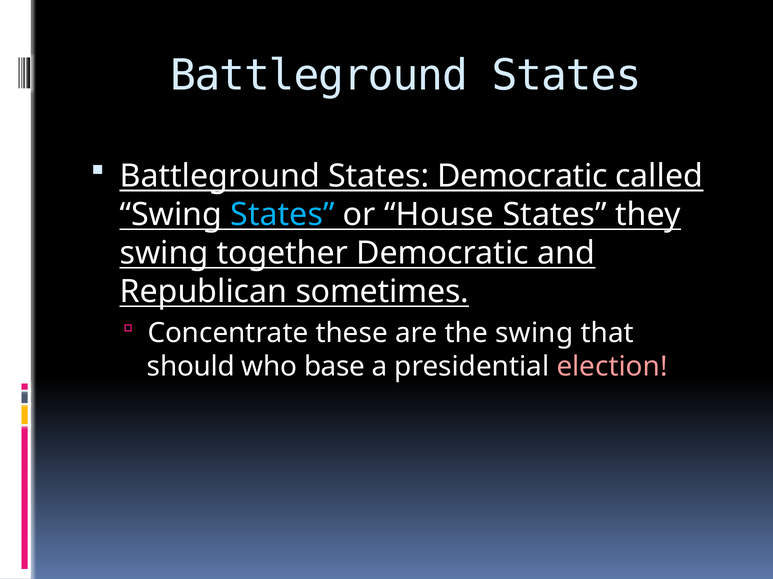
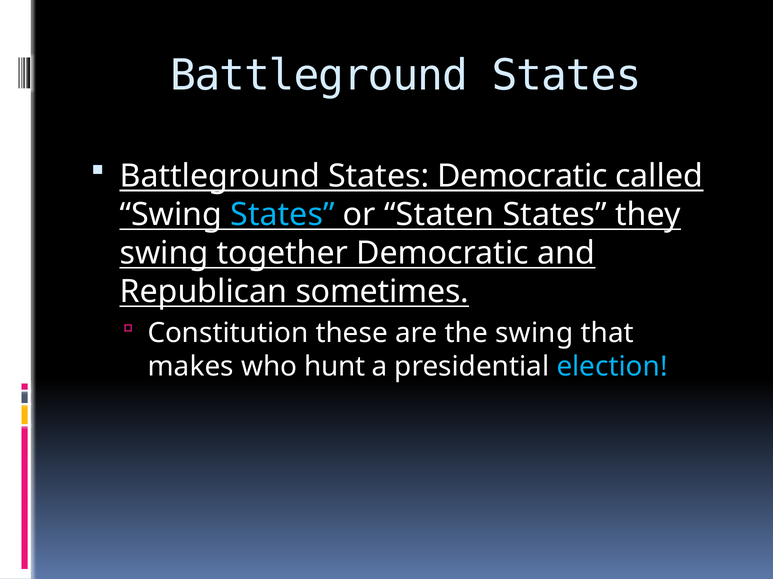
House: House -> Staten
Concentrate: Concentrate -> Constitution
should: should -> makes
base: base -> hunt
election colour: pink -> light blue
